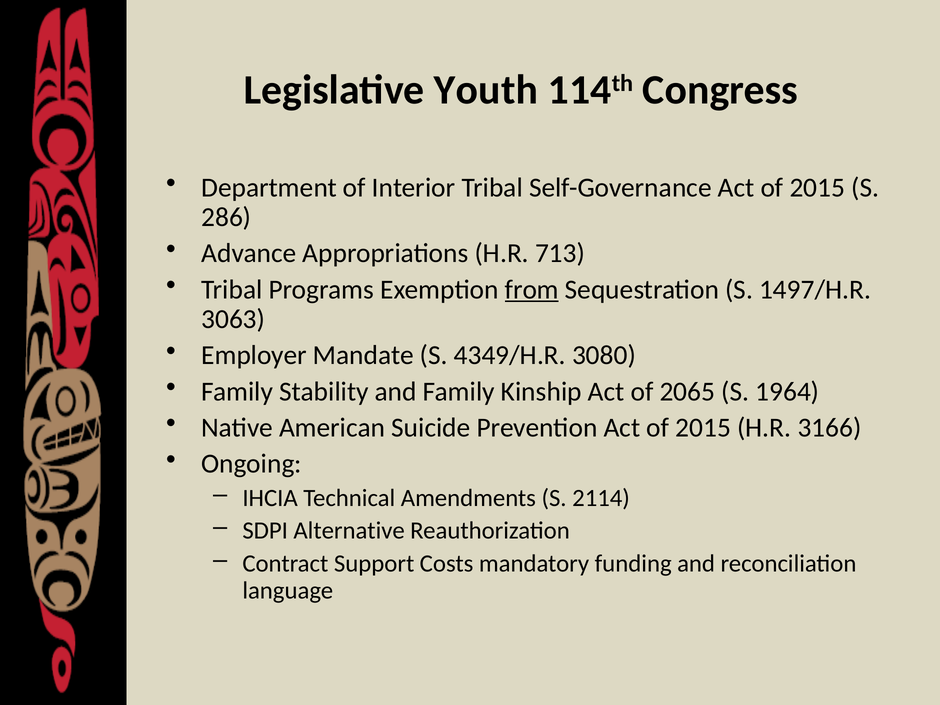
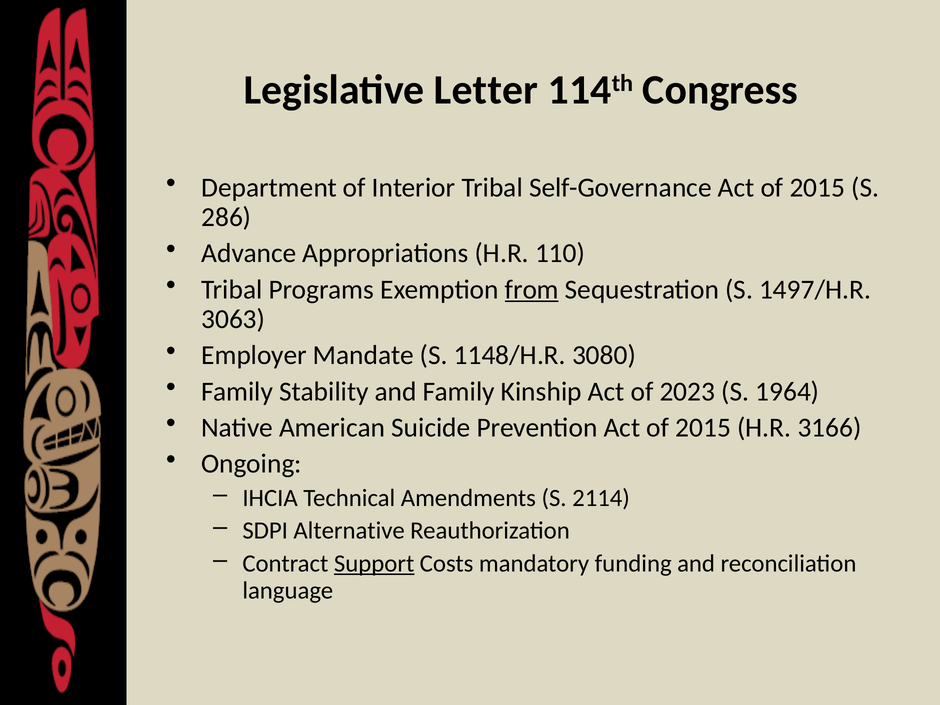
Youth: Youth -> Letter
713: 713 -> 110
4349/H.R: 4349/H.R -> 1148/H.R
2065: 2065 -> 2023
Support underline: none -> present
